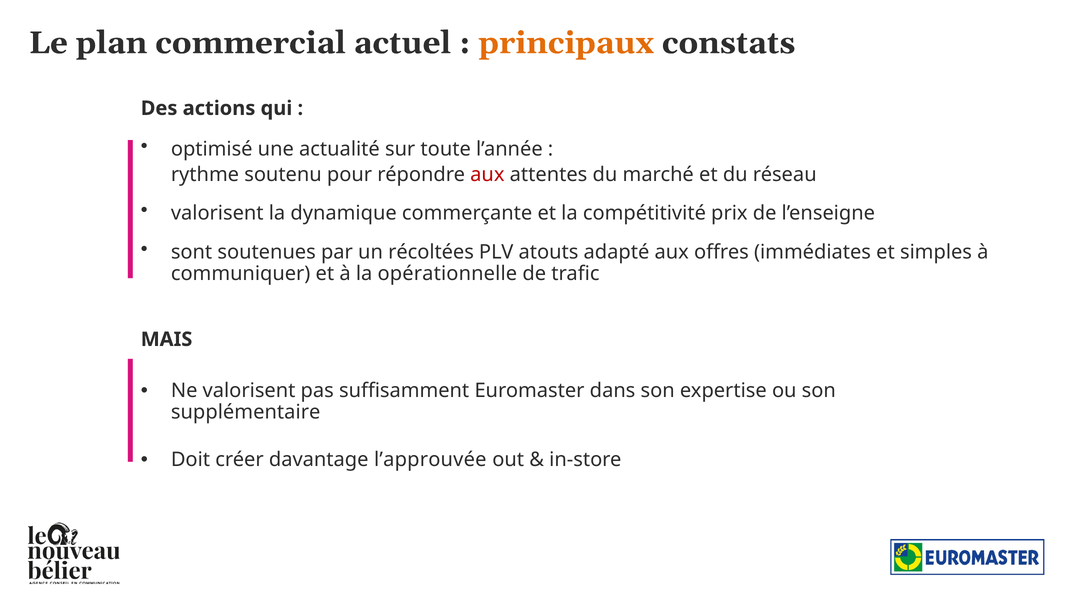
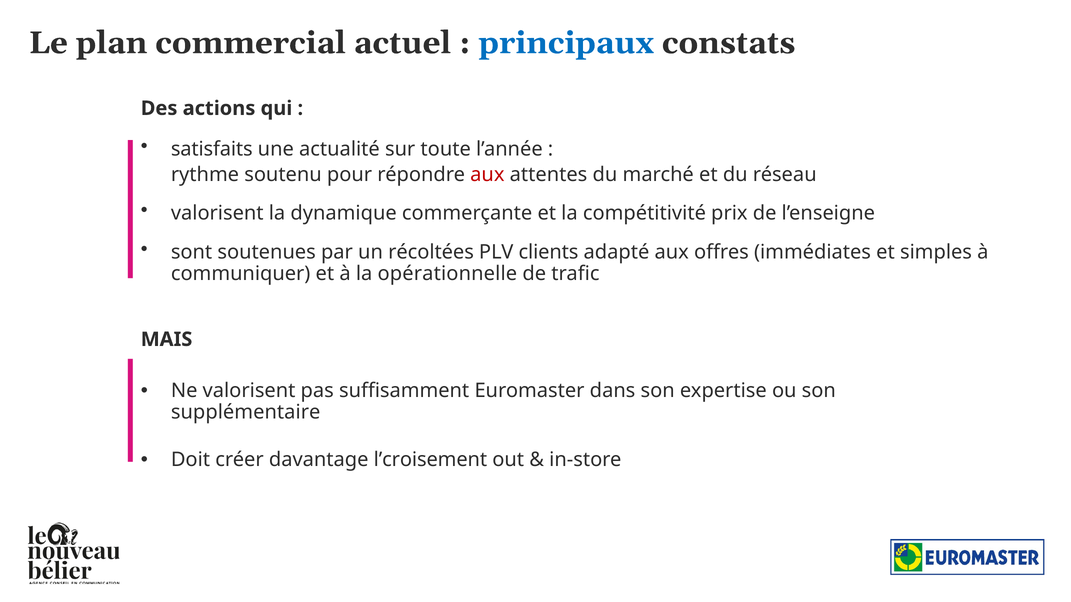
principaux colour: orange -> blue
optimisé: optimisé -> satisfaits
atouts: atouts -> clients
l’approuvée: l’approuvée -> l’croisement
